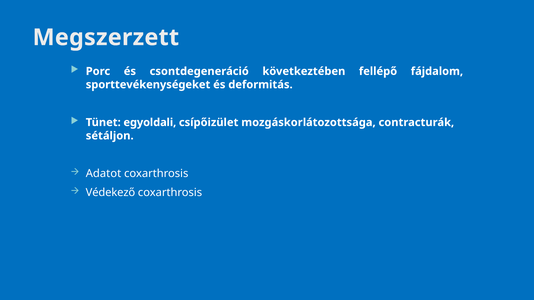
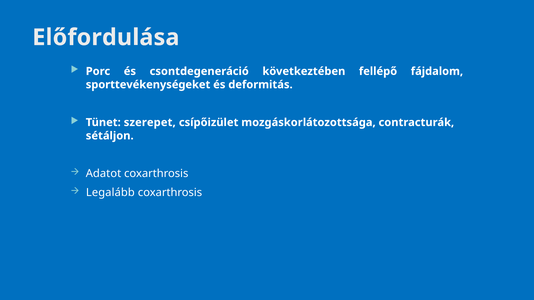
Megszerzett: Megszerzett -> Előfordulása
egyoldali: egyoldali -> szerepet
Védekező: Védekező -> Legalább
